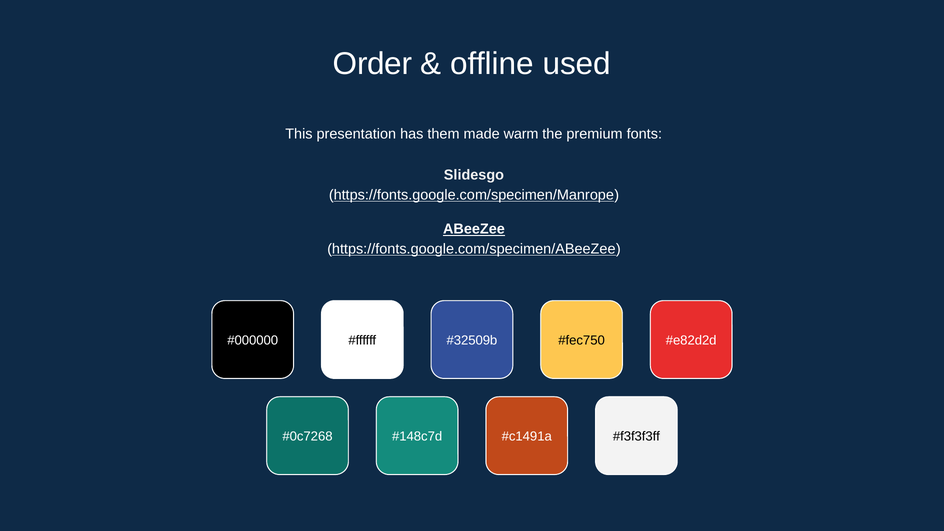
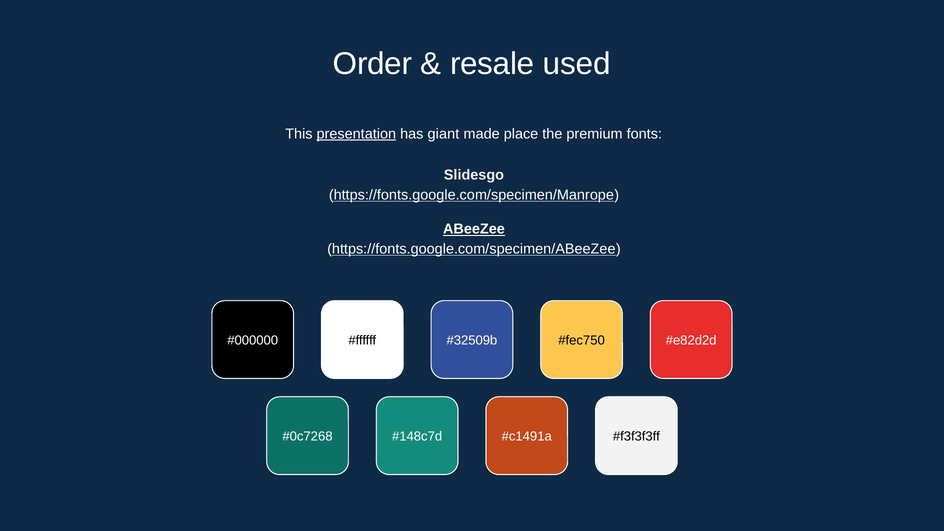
offline: offline -> resale
presentation underline: none -> present
them: them -> giant
warm: warm -> place
